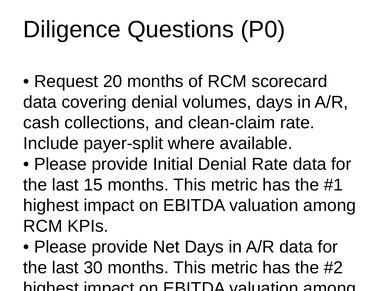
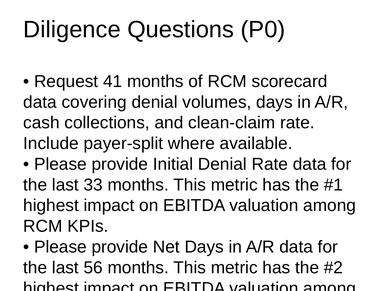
20: 20 -> 41
15: 15 -> 33
30: 30 -> 56
